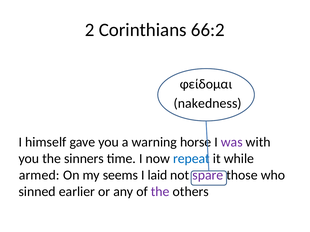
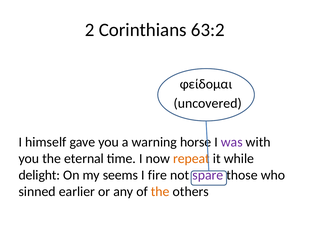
66:2: 66:2 -> 63:2
nakedness: nakedness -> uncovered
sinners: sinners -> eternal
repeat colour: blue -> orange
armed: armed -> delight
laid: laid -> fire
the at (160, 192) colour: purple -> orange
